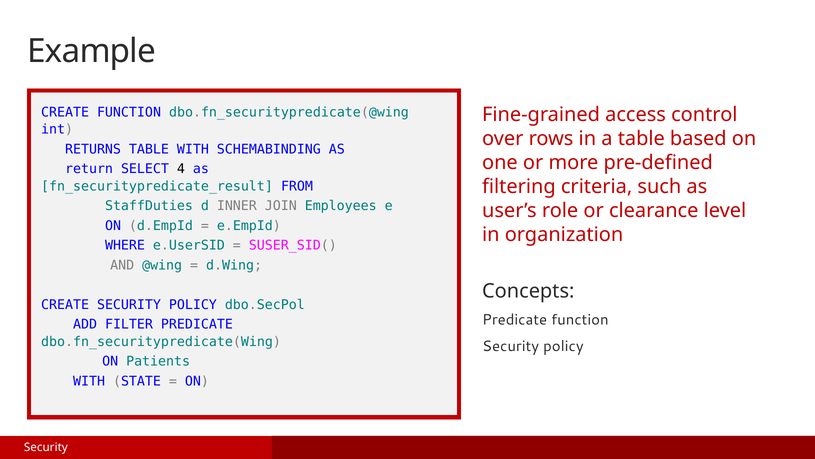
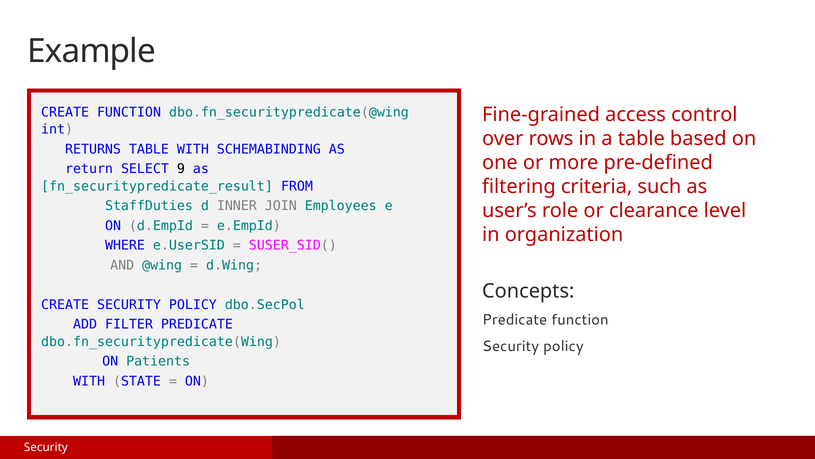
4: 4 -> 9
